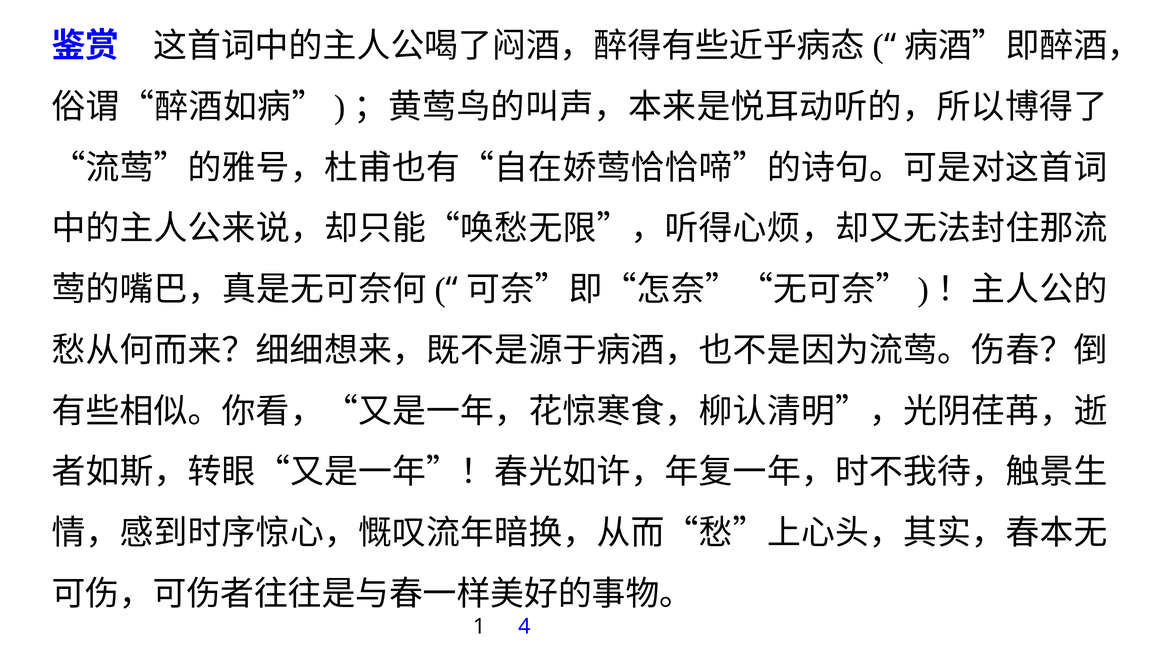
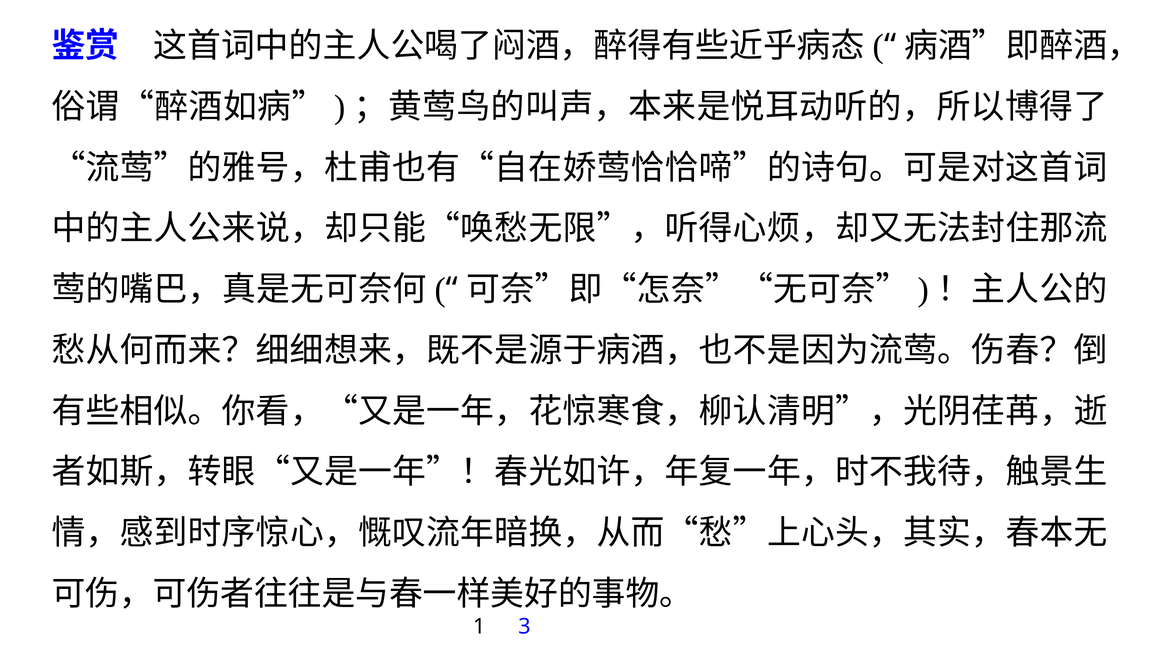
4: 4 -> 3
